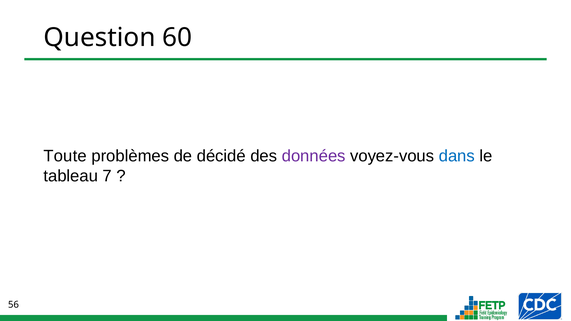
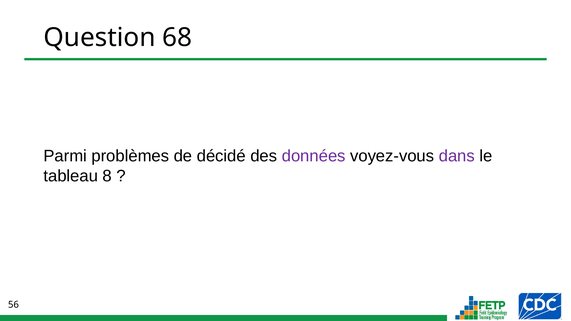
60: 60 -> 68
Toute: Toute -> Parmi
dans colour: blue -> purple
7: 7 -> 8
